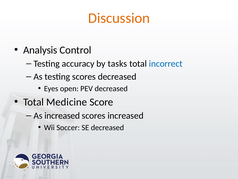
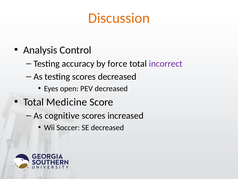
tasks: tasks -> force
incorrect colour: blue -> purple
As increased: increased -> cognitive
